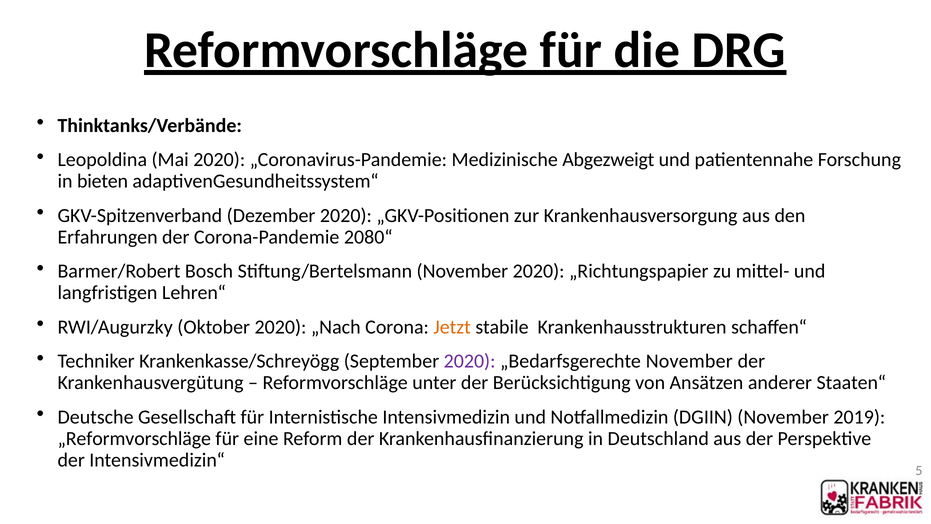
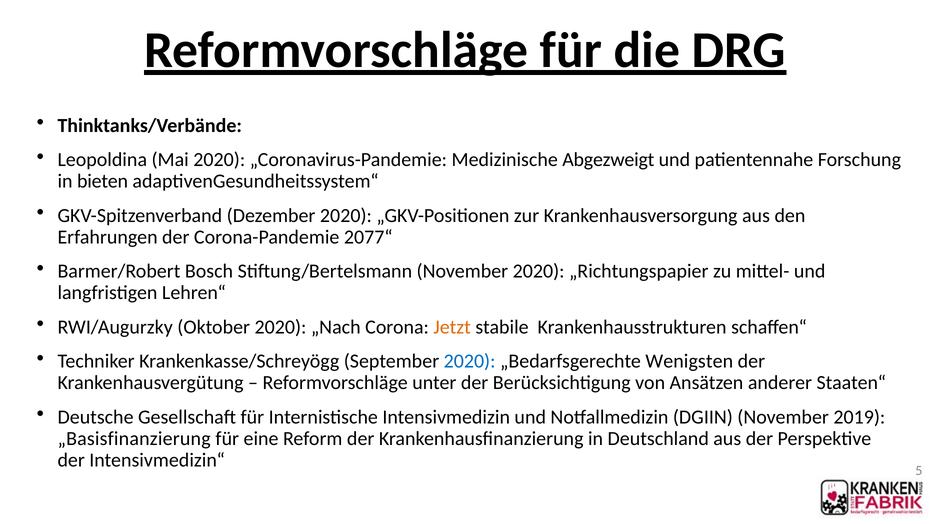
2080“: 2080“ -> 2077“
2020 at (470, 361) colour: purple -> blue
„Bedarfsgerechte November: November -> Wenigsten
„Reformvorschläge: „Reformvorschläge -> „Basisfinanzierung
